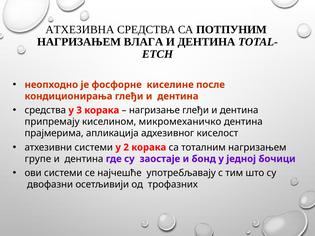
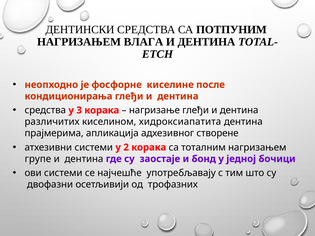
АТХЕЗИВНА: АТХЕЗИВНА -> ДЕНТИНСКИ
припремају: припремају -> различитих
микромеханичко: микромеханичко -> хидроксиапатита
киселост: киселост -> створене
